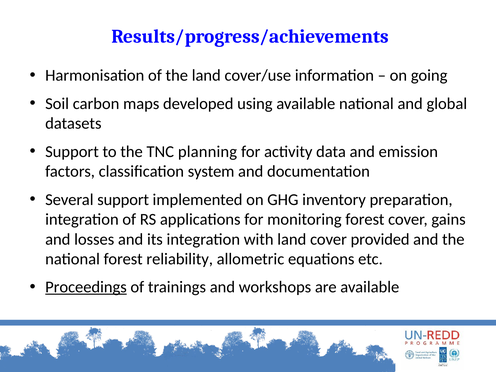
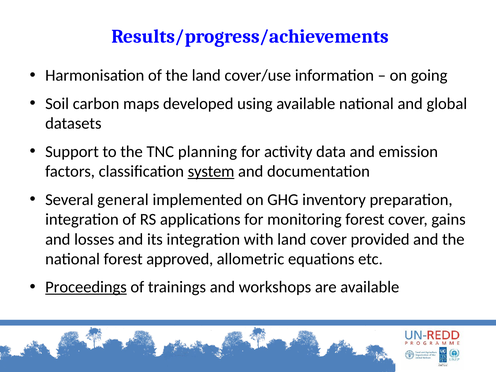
system underline: none -> present
Several support: support -> general
reliability: reliability -> approved
